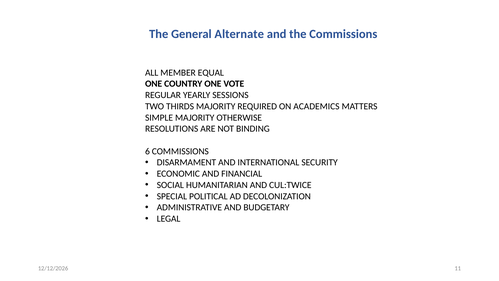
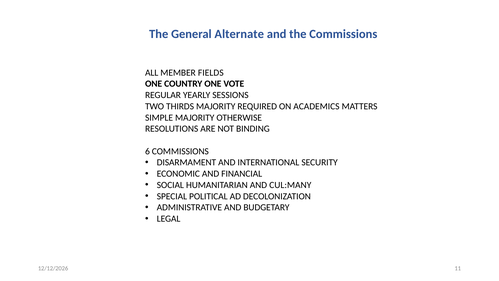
EQUAL: EQUAL -> FIELDS
CUL:TWICE: CUL:TWICE -> CUL:MANY
